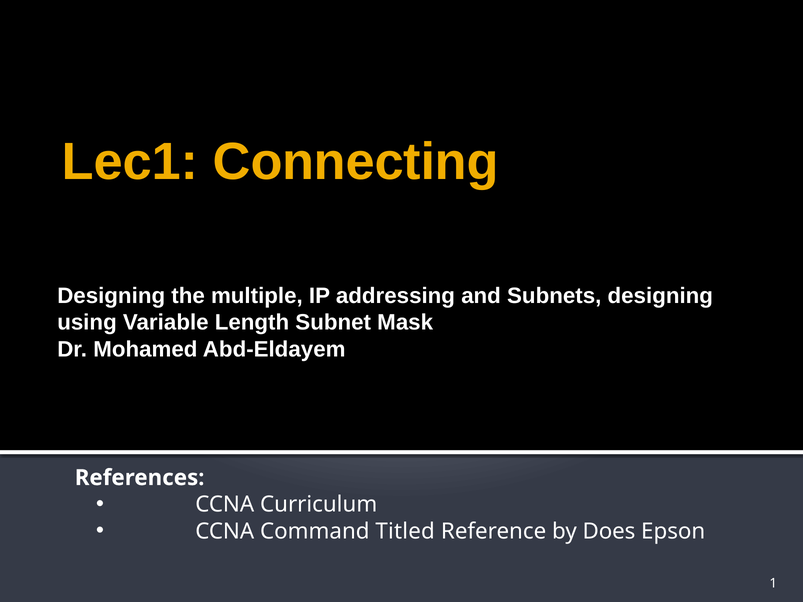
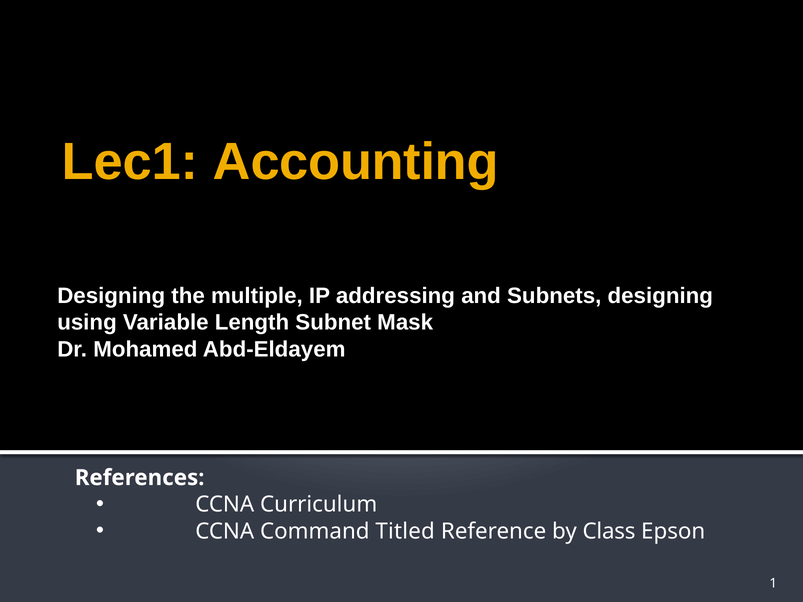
Connecting: Connecting -> Accounting
Does: Does -> Class
